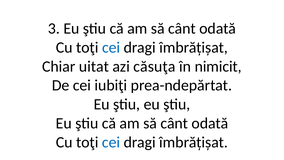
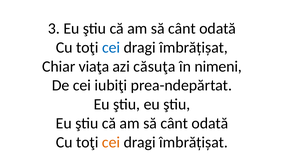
uitat: uitat -> viaţa
nimicit: nimicit -> nimeni
cei at (111, 142) colour: blue -> orange
